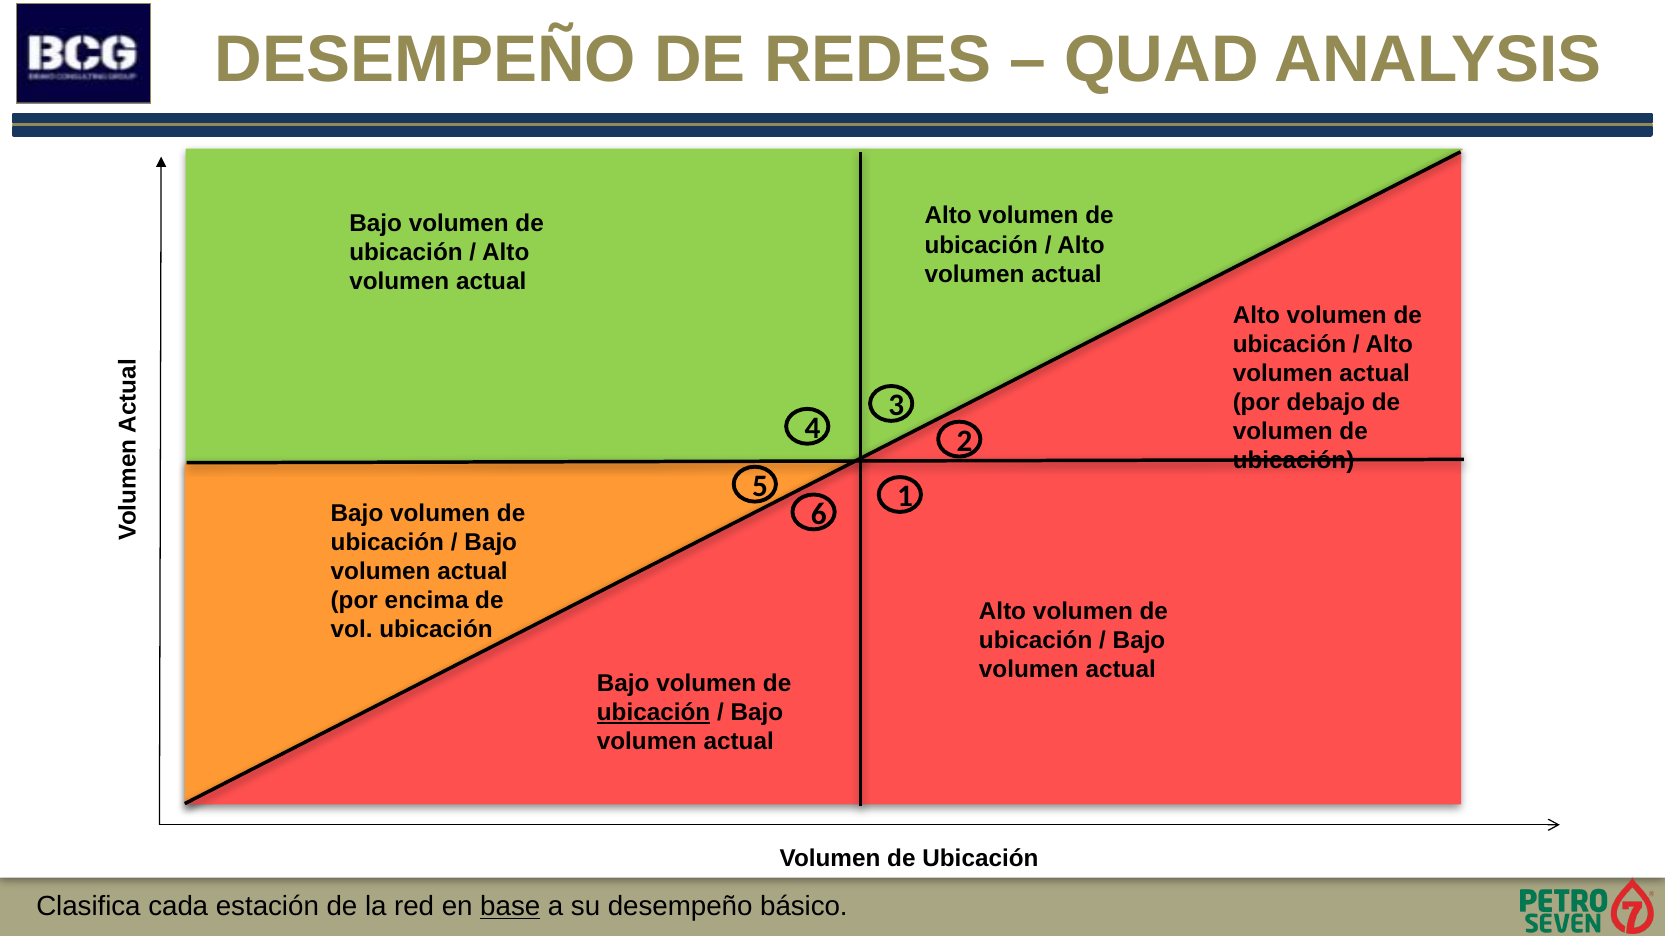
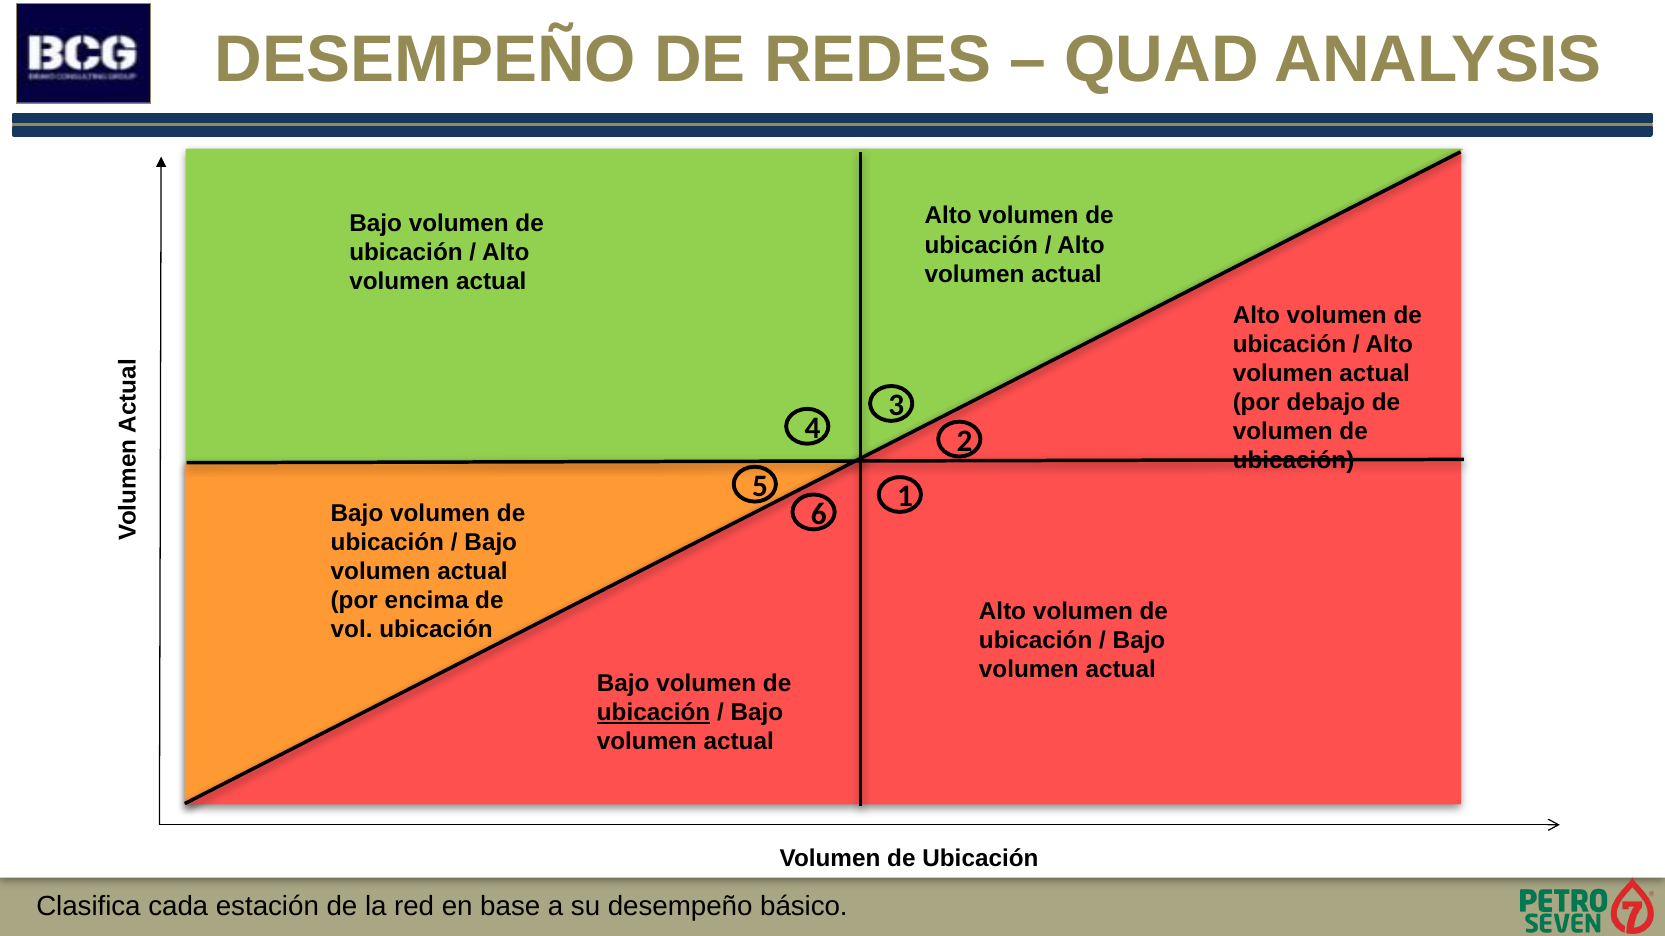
base underline: present -> none
